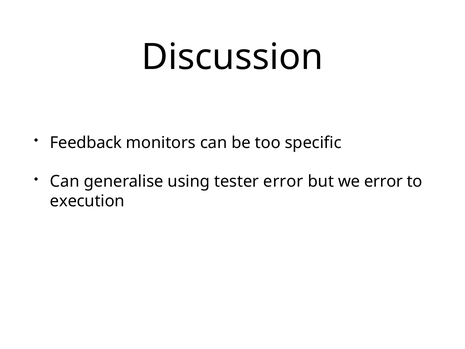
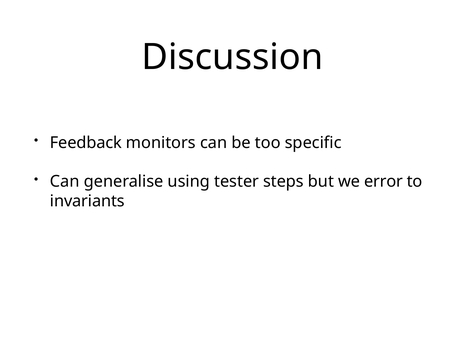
tester error: error -> steps
execution: execution -> invariants
